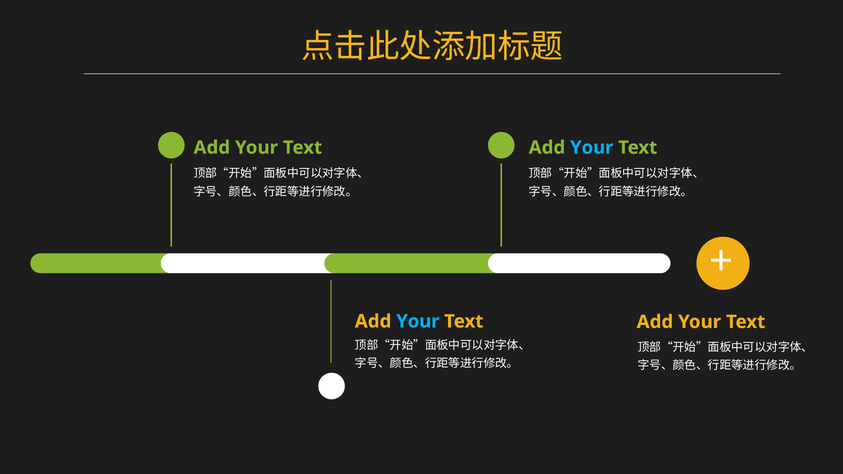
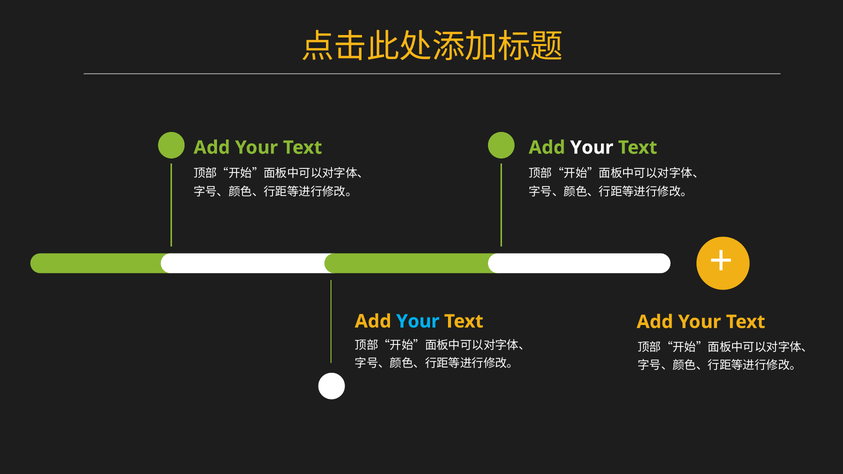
Your at (592, 148) colour: light blue -> white
